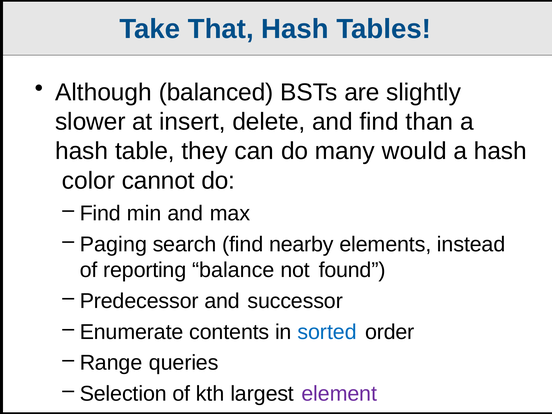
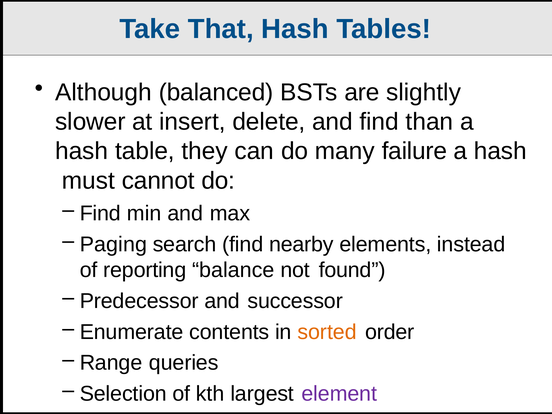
would: would -> failure
color: color -> must
sorted colour: blue -> orange
